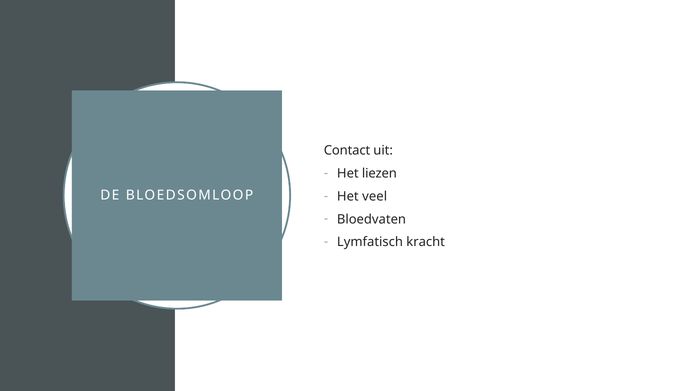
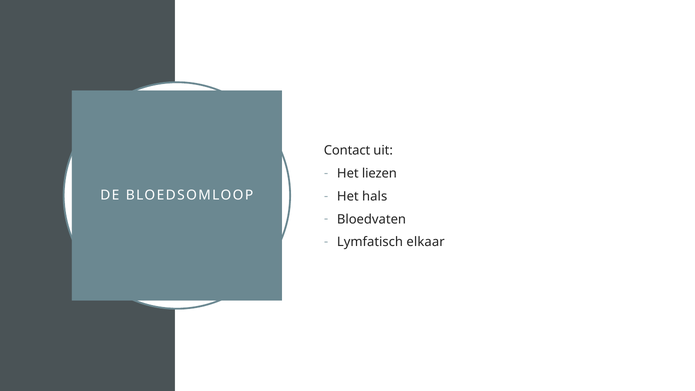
veel: veel -> hals
kracht: kracht -> elkaar
